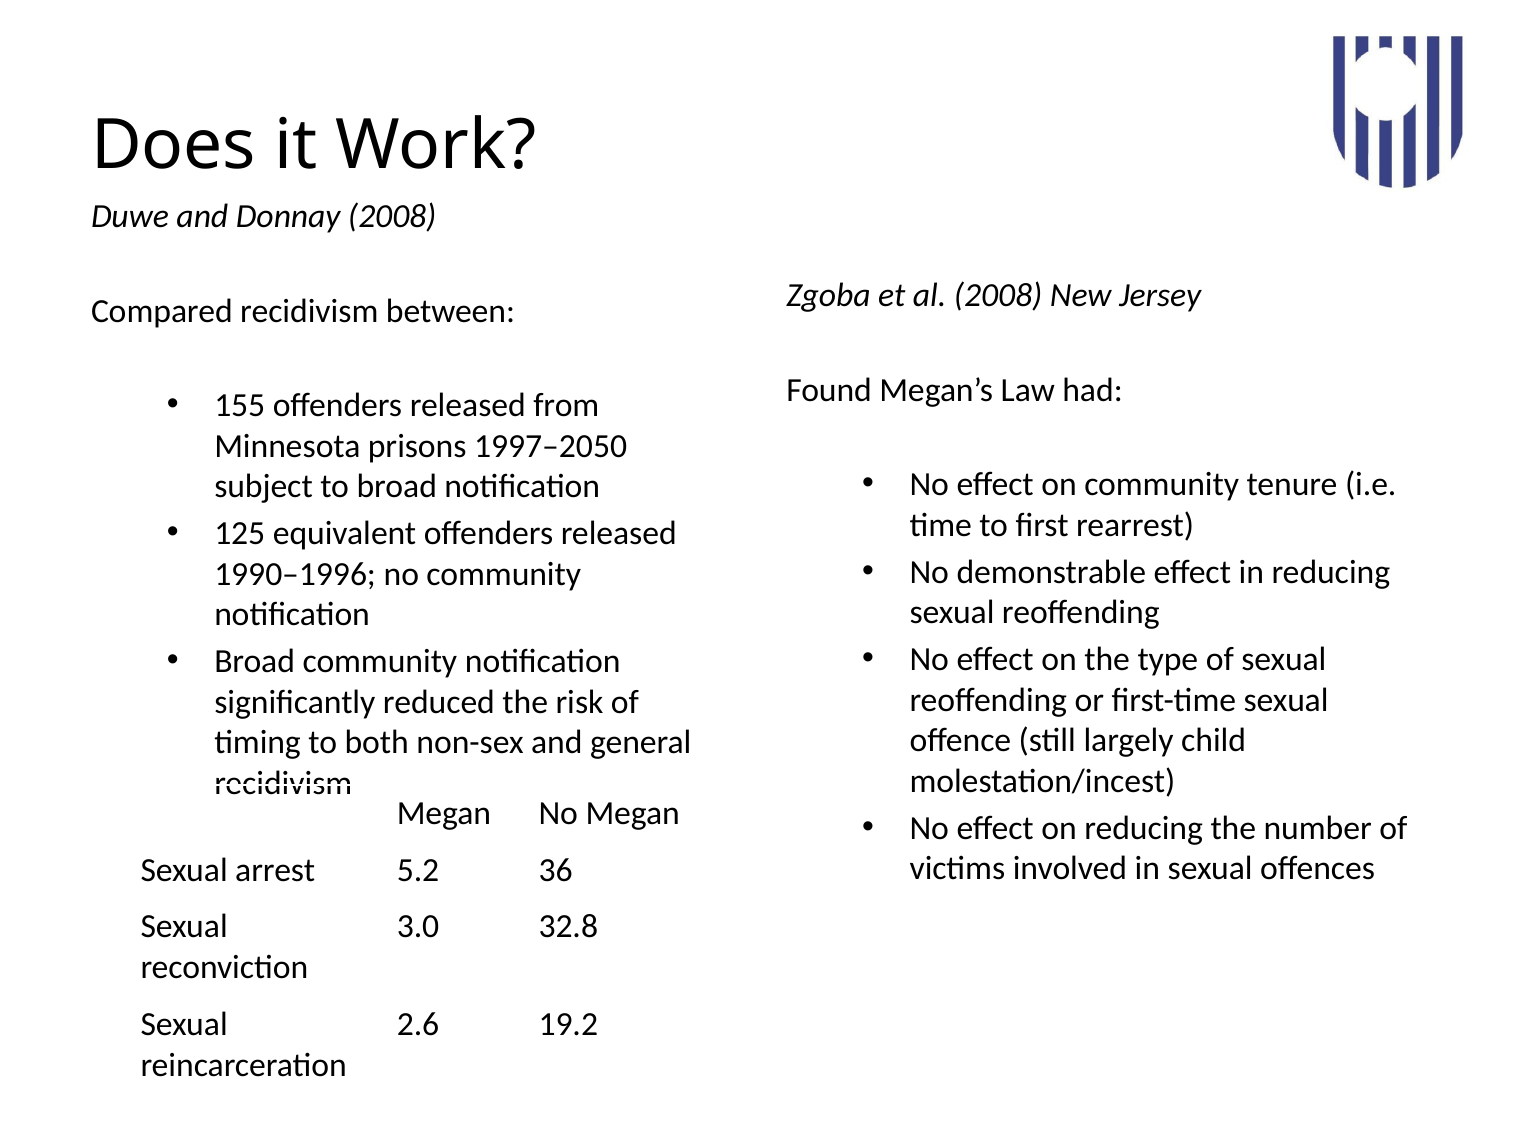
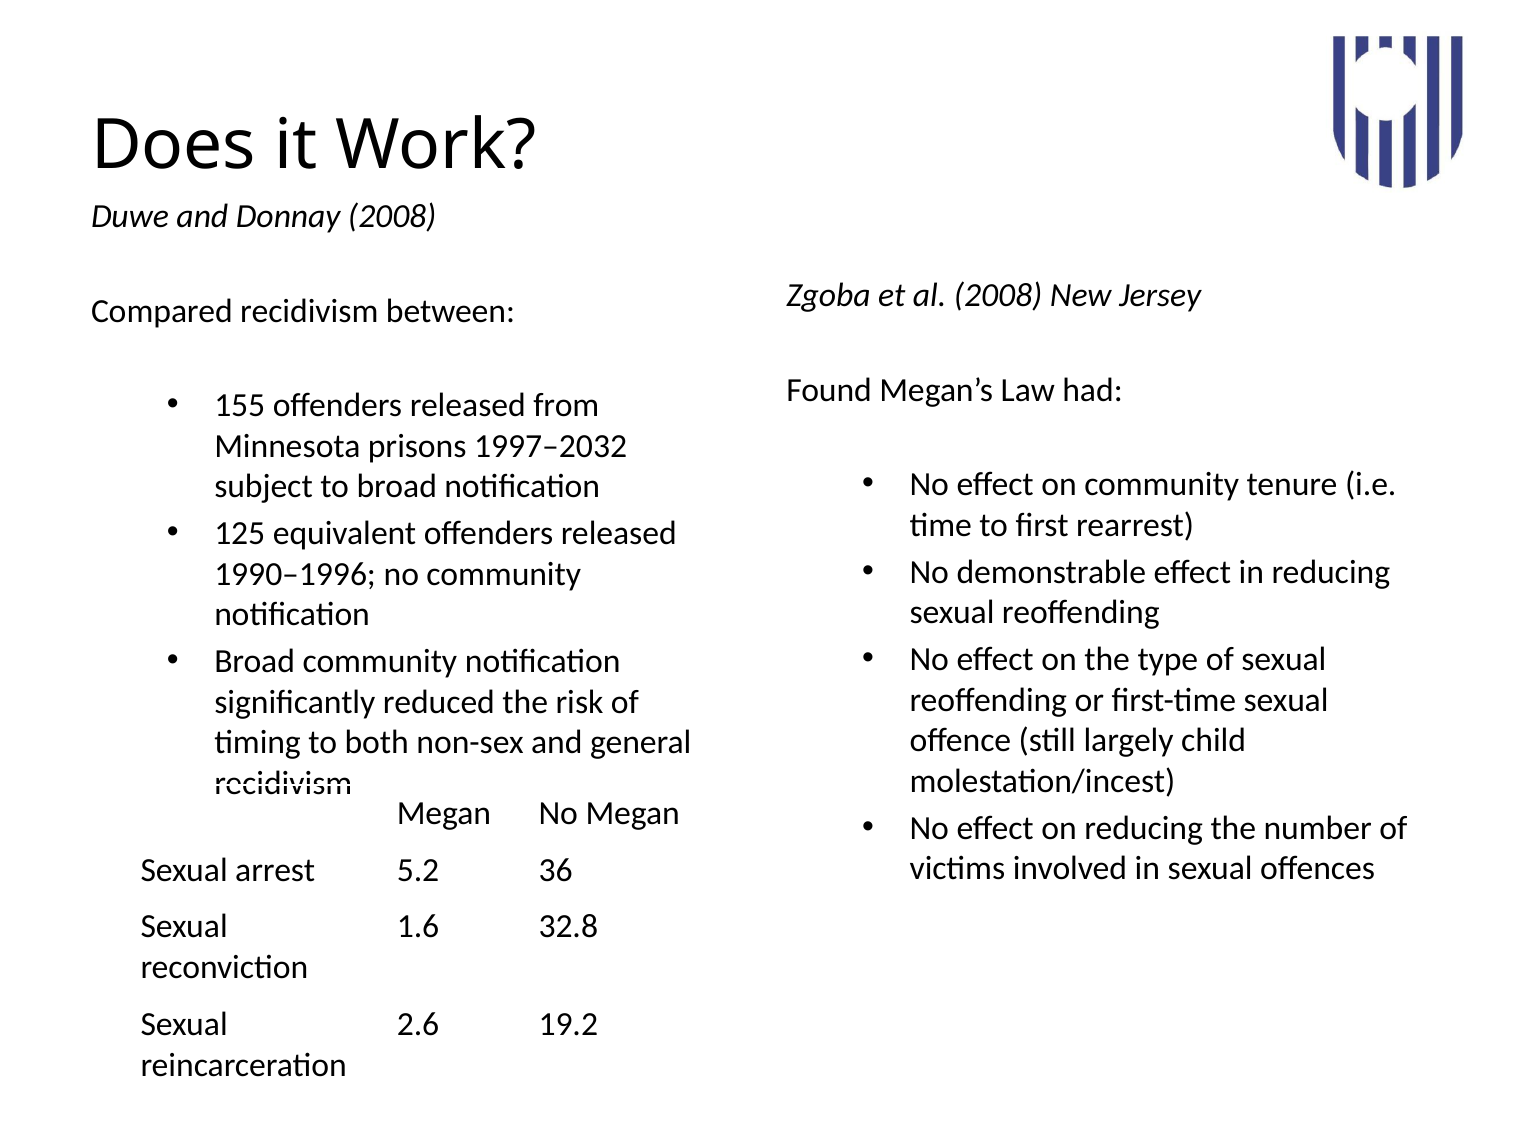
1997–2050: 1997–2050 -> 1997–2032
3.0: 3.0 -> 1.6
